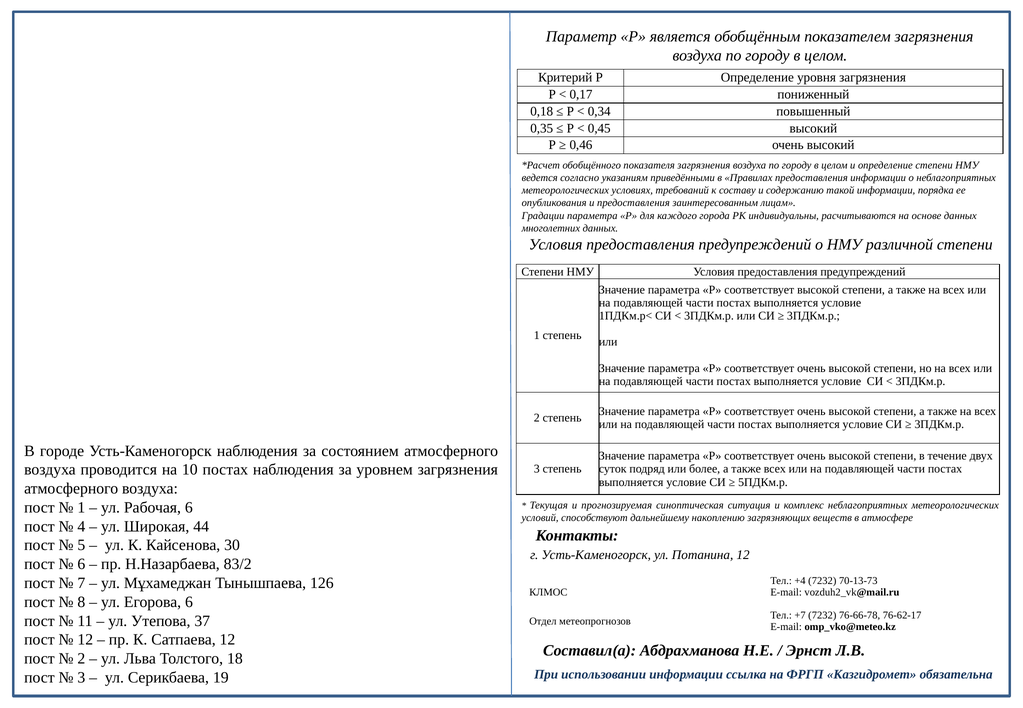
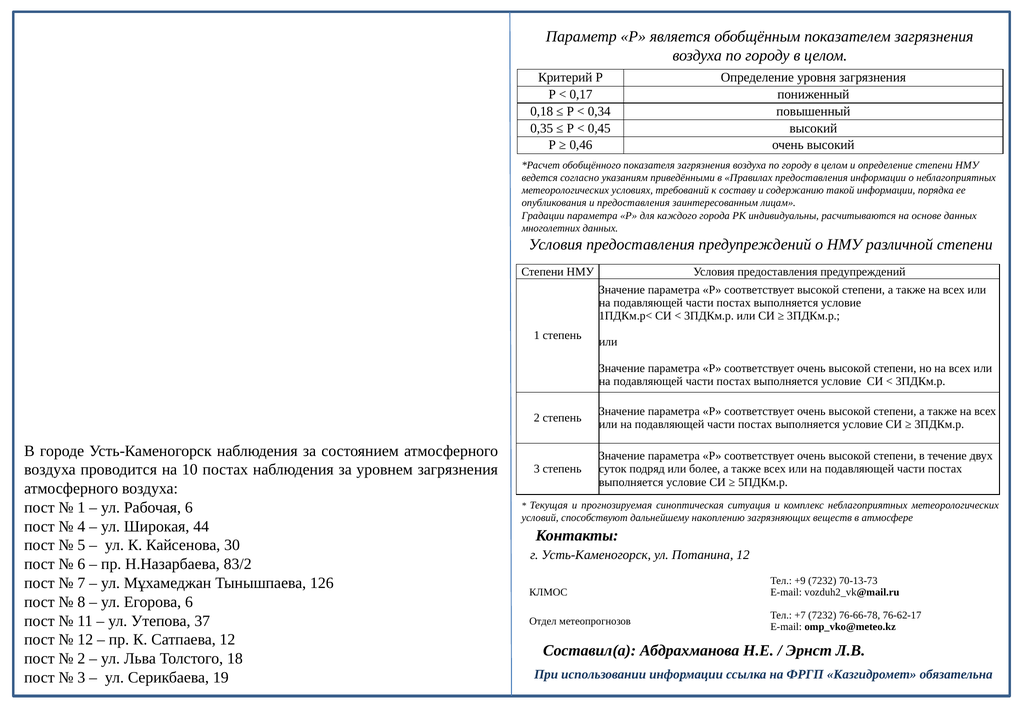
+4: +4 -> +9
